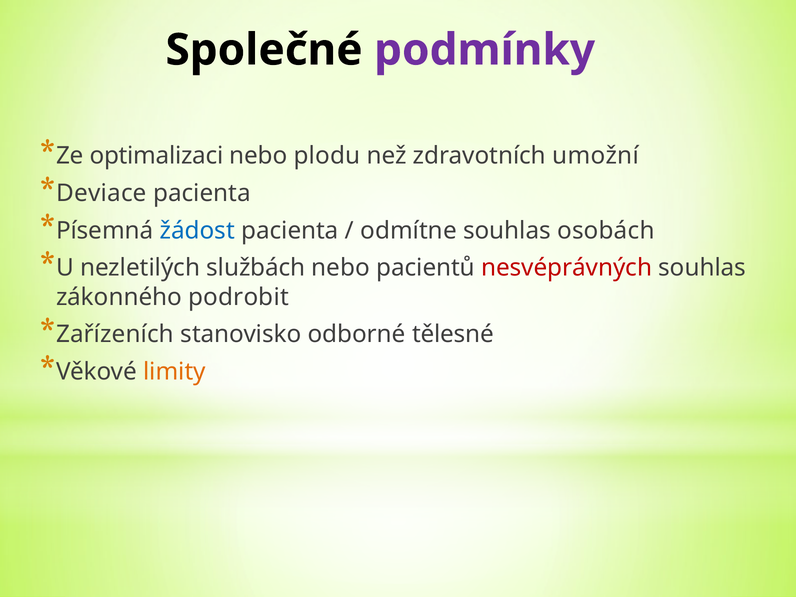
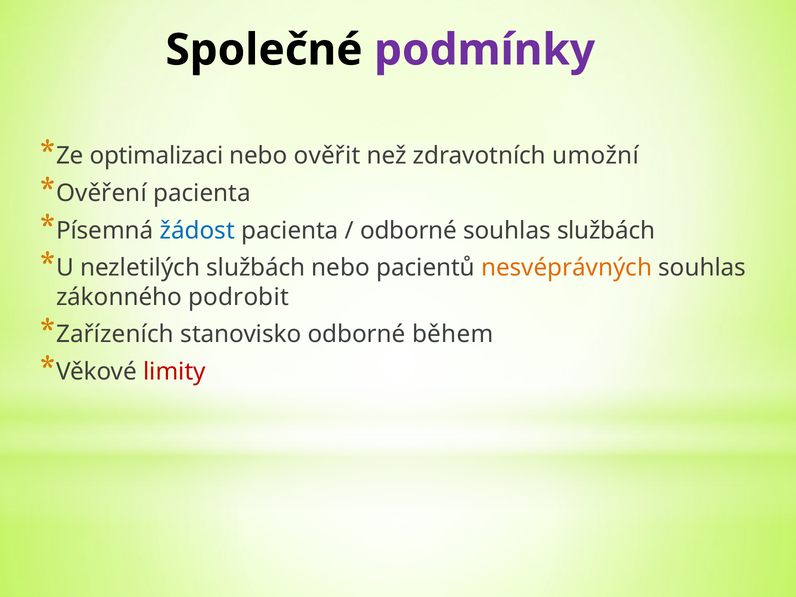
plodu: plodu -> ověřit
Deviace: Deviace -> Ověření
odmítne at (409, 230): odmítne -> odborné
souhlas osobách: osobách -> službách
nesvéprávných colour: red -> orange
tělesné: tělesné -> během
limity colour: orange -> red
